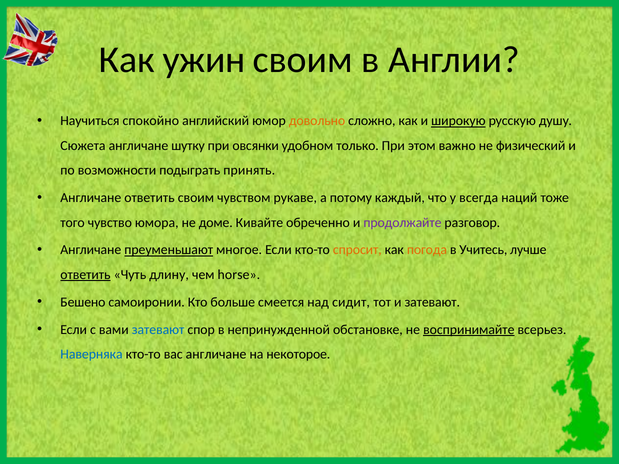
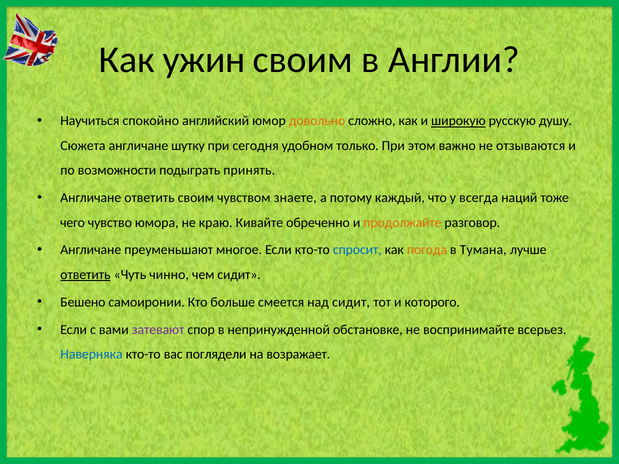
овсянки: овсянки -> сегодня
физический: физический -> отзываются
рукаве: рукаве -> знаете
того: того -> чего
доме: доме -> краю
продолжайте colour: purple -> orange
преуменьшают underline: present -> none
спросит colour: orange -> blue
Учитесь: Учитесь -> Тумана
длину: длину -> чинно
чем horse: horse -> сидит
и затевают: затевают -> которого
затевают at (158, 330) colour: blue -> purple
воспринимайте underline: present -> none
вас англичане: англичане -> поглядели
некоторое: некоторое -> возражает
